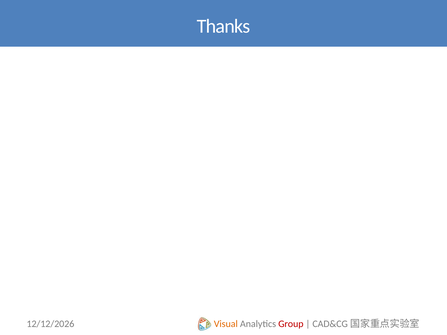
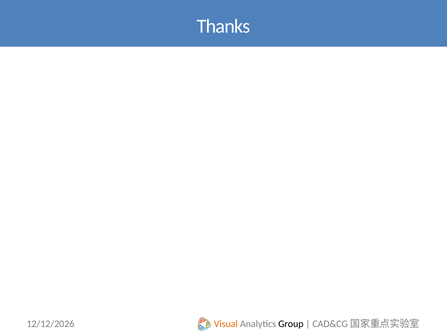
Group colour: red -> black
